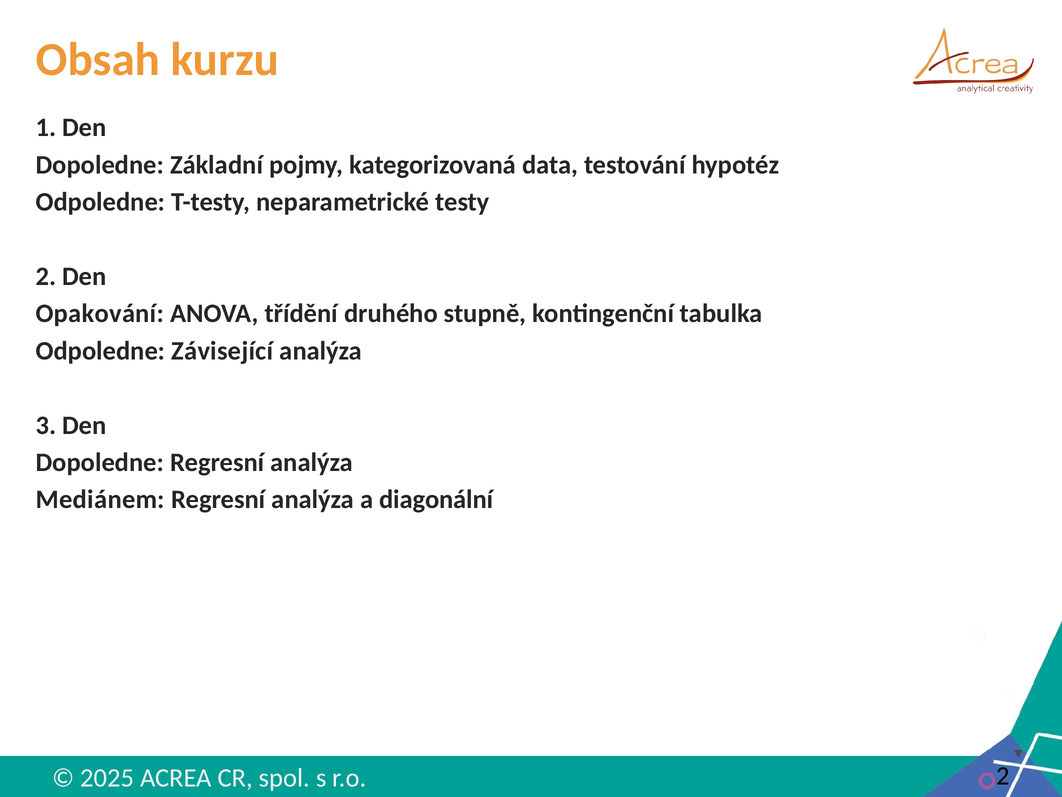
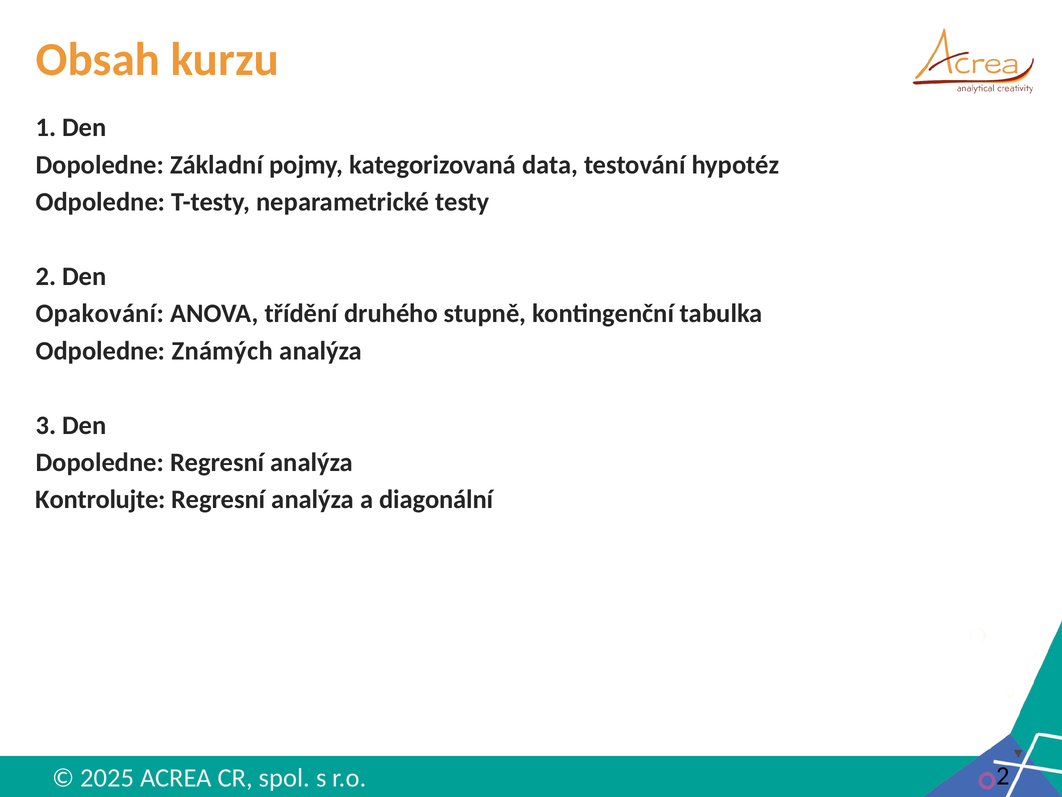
Závisející: Závisející -> Známých
Mediánem: Mediánem -> Kontrolujte
